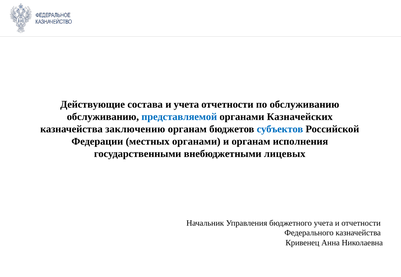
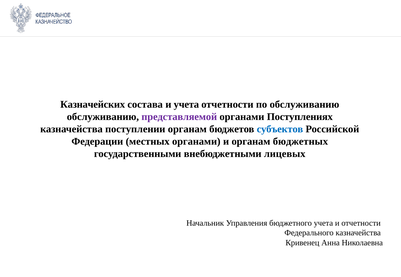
Действующие: Действующие -> Казначейских
представляемой colour: blue -> purple
Казначейских: Казначейских -> Поступлениях
заключению: заключению -> поступлении
исполнения: исполнения -> бюджетных
